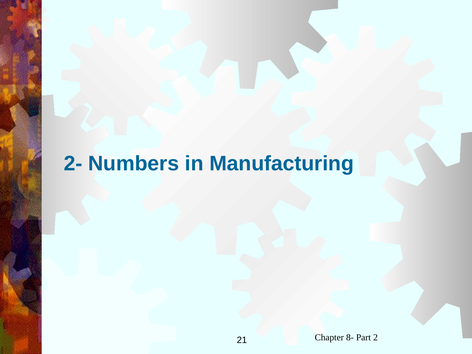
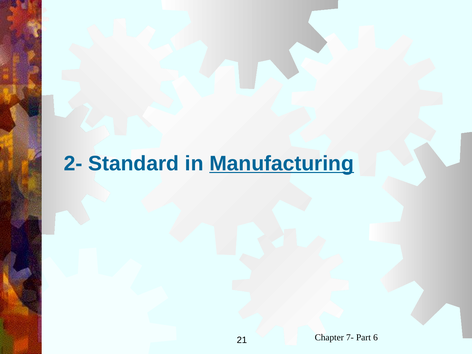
Numbers: Numbers -> Standard
Manufacturing underline: none -> present
8-: 8- -> 7-
2: 2 -> 6
